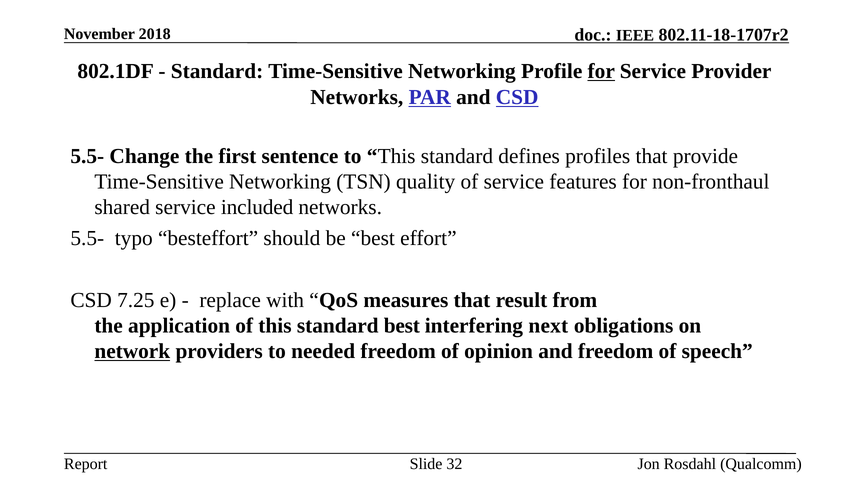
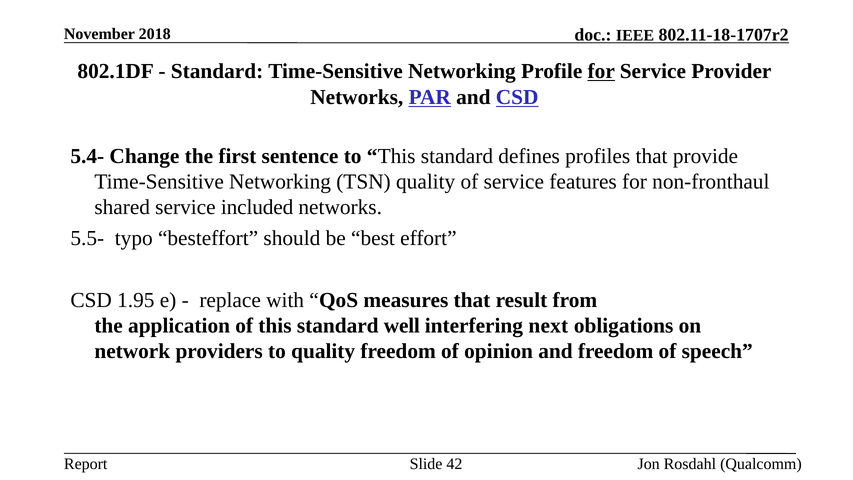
5.5- at (87, 156): 5.5- -> 5.4-
7.25: 7.25 -> 1.95
standard best: best -> well
network underline: present -> none
to needed: needed -> quality
32: 32 -> 42
